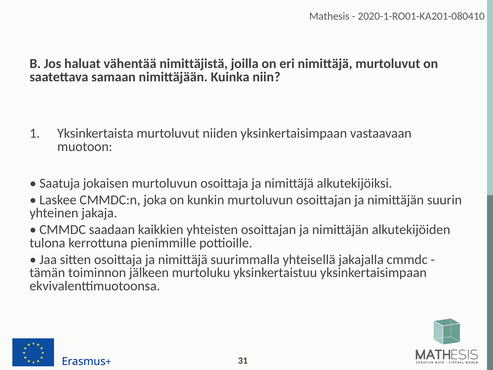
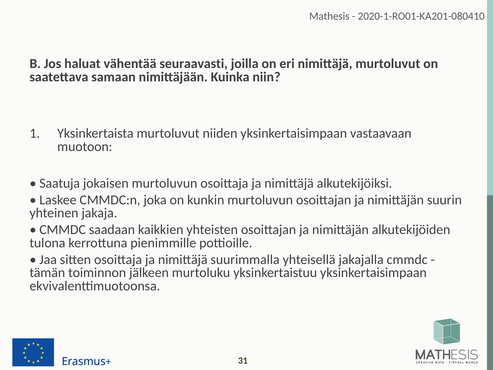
nimittäjistä: nimittäjistä -> seuraavasti
